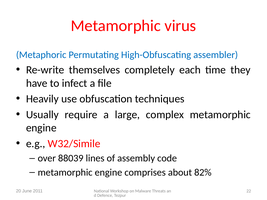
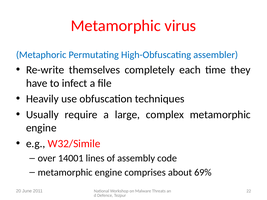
88039: 88039 -> 14001
82%: 82% -> 69%
